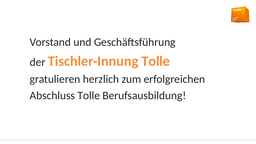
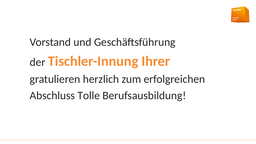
Tischler-Innung Tolle: Tolle -> Ihrer
